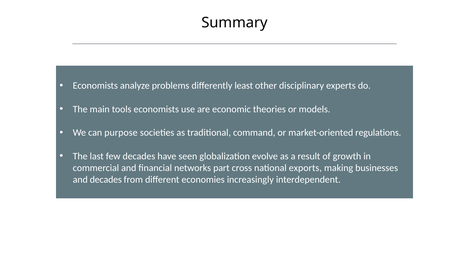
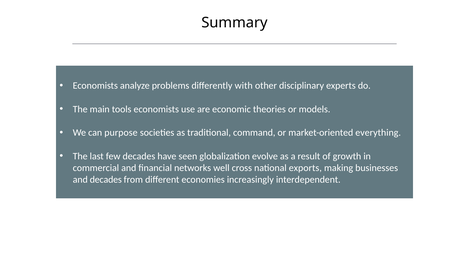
least: least -> with
regulations: regulations -> everything
part: part -> well
